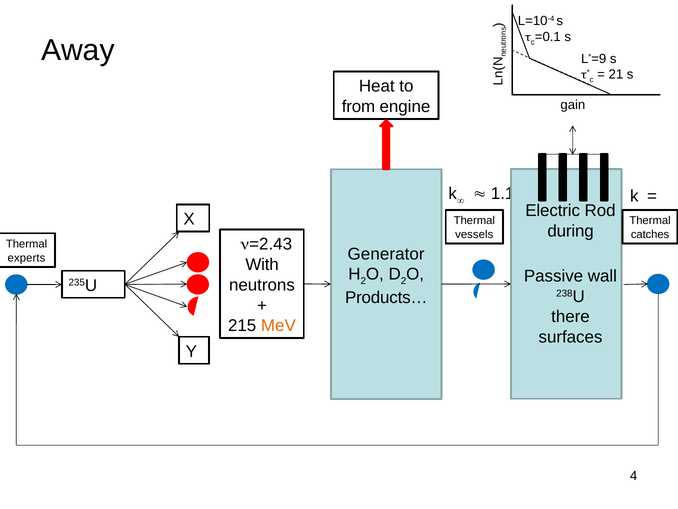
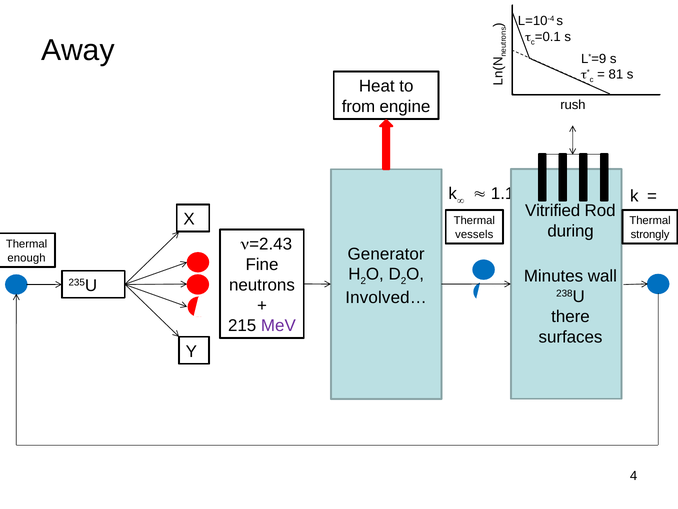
21: 21 -> 81
gain: gain -> rush
Electric: Electric -> Vitrified
catches: catches -> strongly
experts: experts -> enough
With: With -> Fine
Passive: Passive -> Minutes
Products…: Products… -> Involved…
MeV colour: orange -> purple
